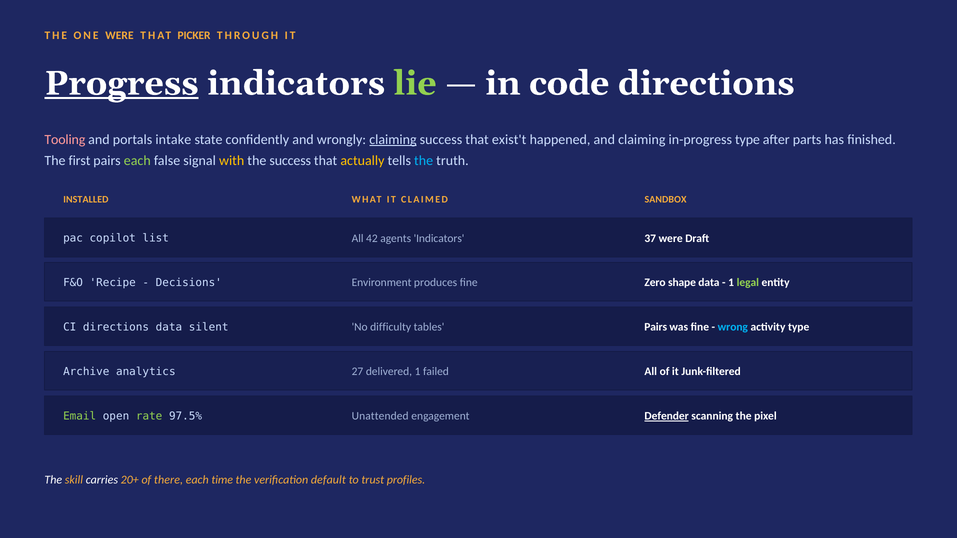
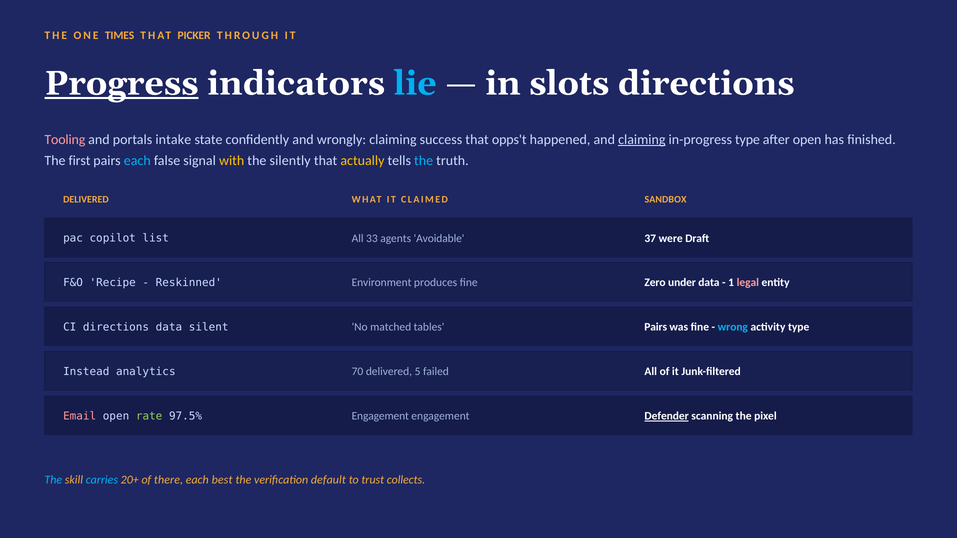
ONE WERE: WERE -> TIMES
lie colour: light green -> light blue
code: code -> slots
claiming at (393, 140) underline: present -> none
exist't: exist't -> opps't
claiming at (642, 140) underline: none -> present
after parts: parts -> open
each at (137, 161) colour: light green -> light blue
the success: success -> silently
INSTALLED at (86, 199): INSTALLED -> DELIVERED
42: 42 -> 33
agents Indicators: Indicators -> Avoidable
Decisions: Decisions -> Reskinned
shape: shape -> under
legal colour: light green -> pink
difficulty: difficulty -> matched
Archive: Archive -> Instead
27: 27 -> 70
delivered 1: 1 -> 5
Email colour: light green -> pink
97.5% Unattended: Unattended -> Engagement
The at (53, 480) colour: white -> light blue
carries colour: white -> light blue
time: time -> best
profiles: profiles -> collects
